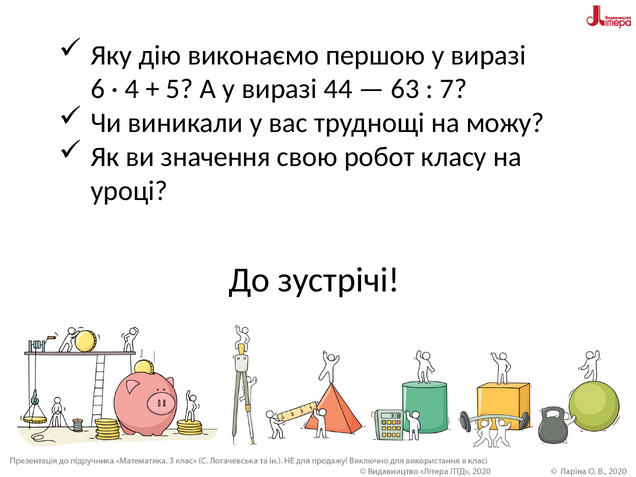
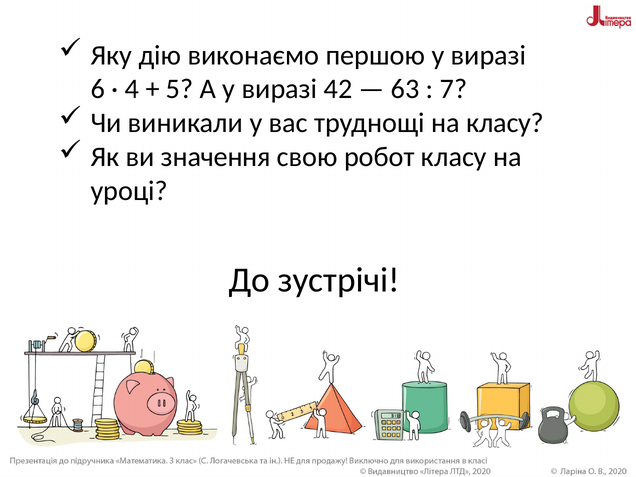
44: 44 -> 42
на можу: можу -> класу
